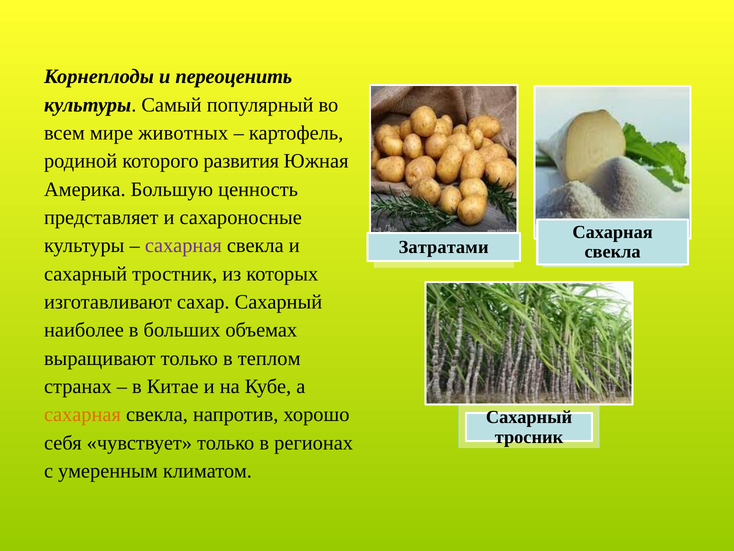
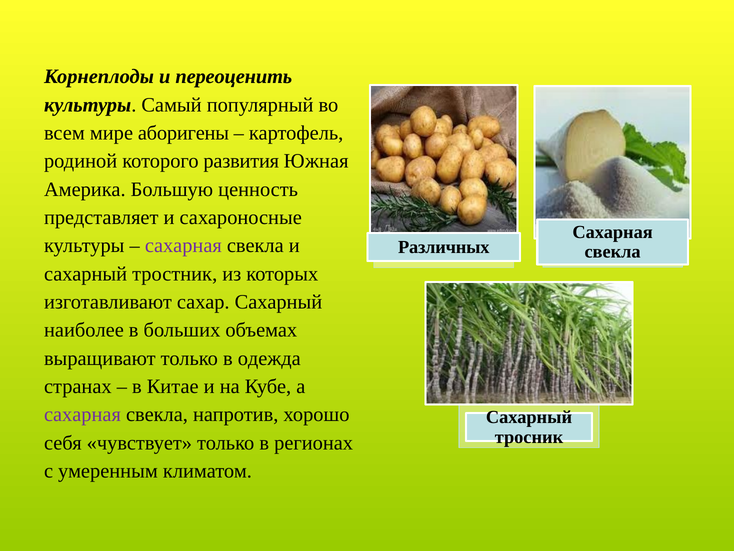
животных: животных -> аборигены
Затратами: Затратами -> Различных
теплом: теплом -> одежда
сахарная at (82, 414) colour: orange -> purple
